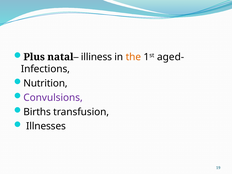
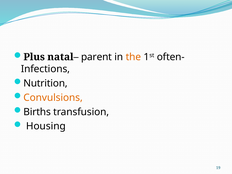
illiness: illiness -> parent
aged-: aged- -> often-
Convulsions colour: purple -> orange
Illnesses: Illnesses -> Housing
